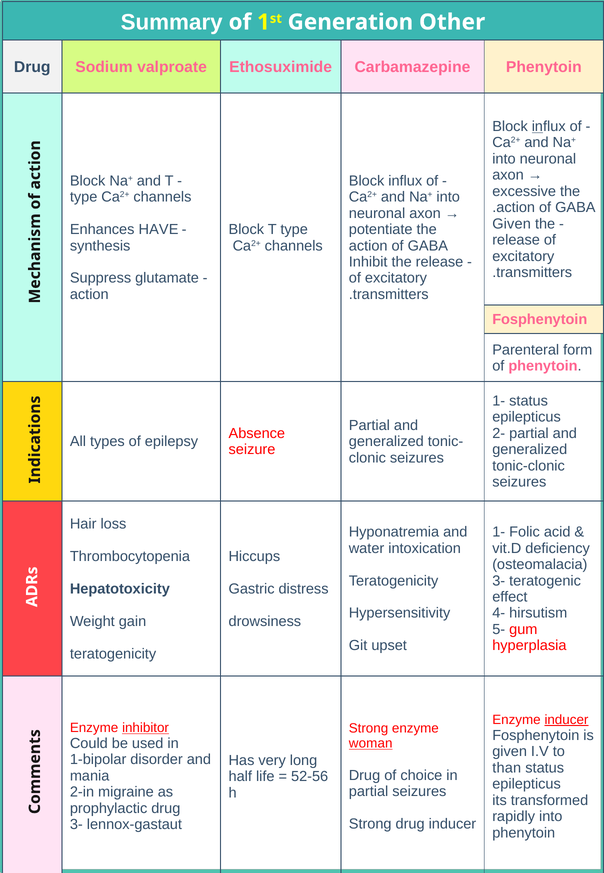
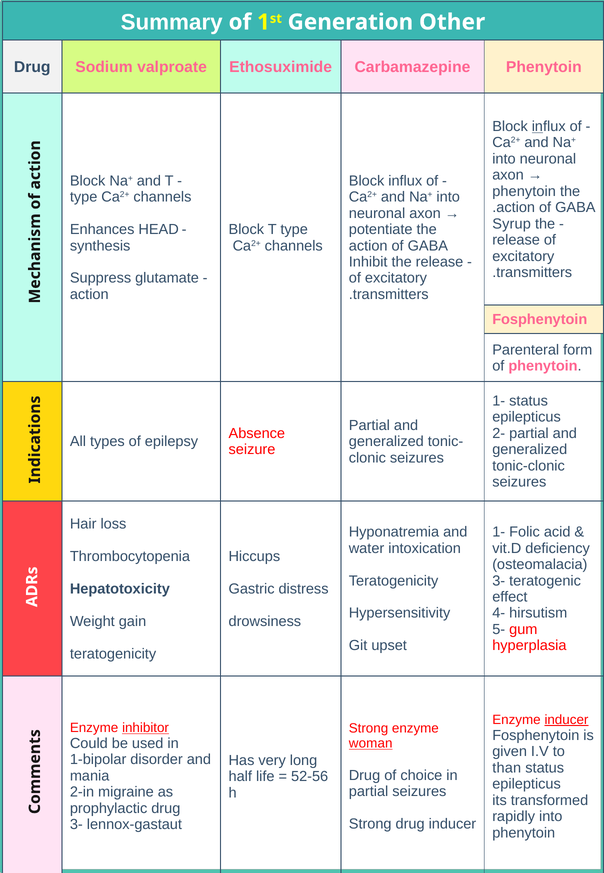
excessive at (524, 191): excessive -> phenytoin
Given at (512, 224): Given -> Syrup
HAVE: HAVE -> HEAD
